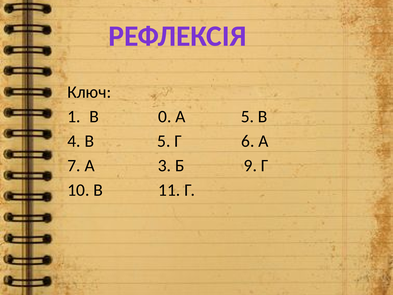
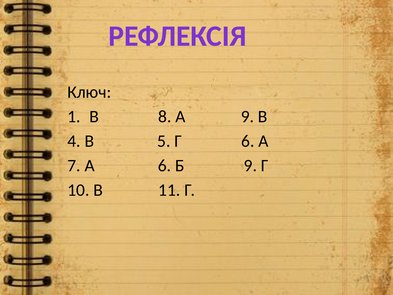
0: 0 -> 8
А 5: 5 -> 9
А 3: 3 -> 6
